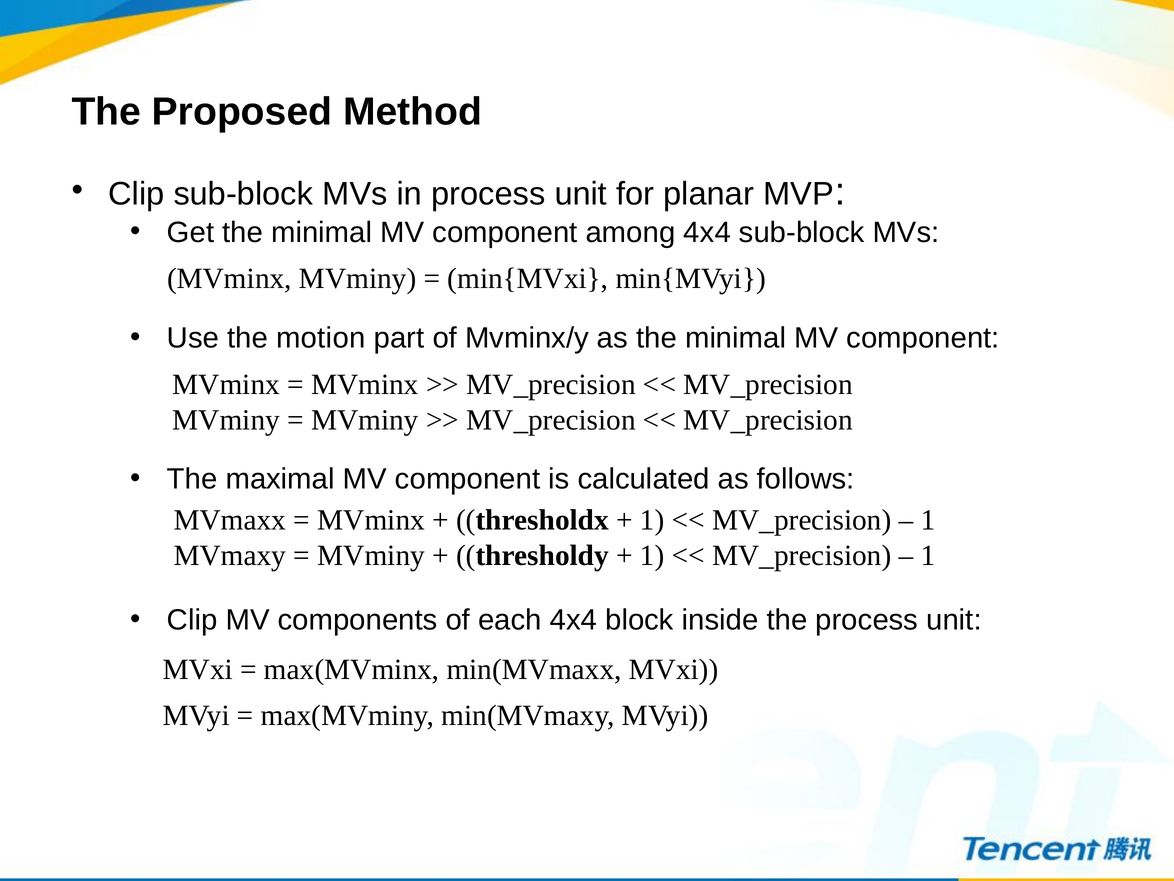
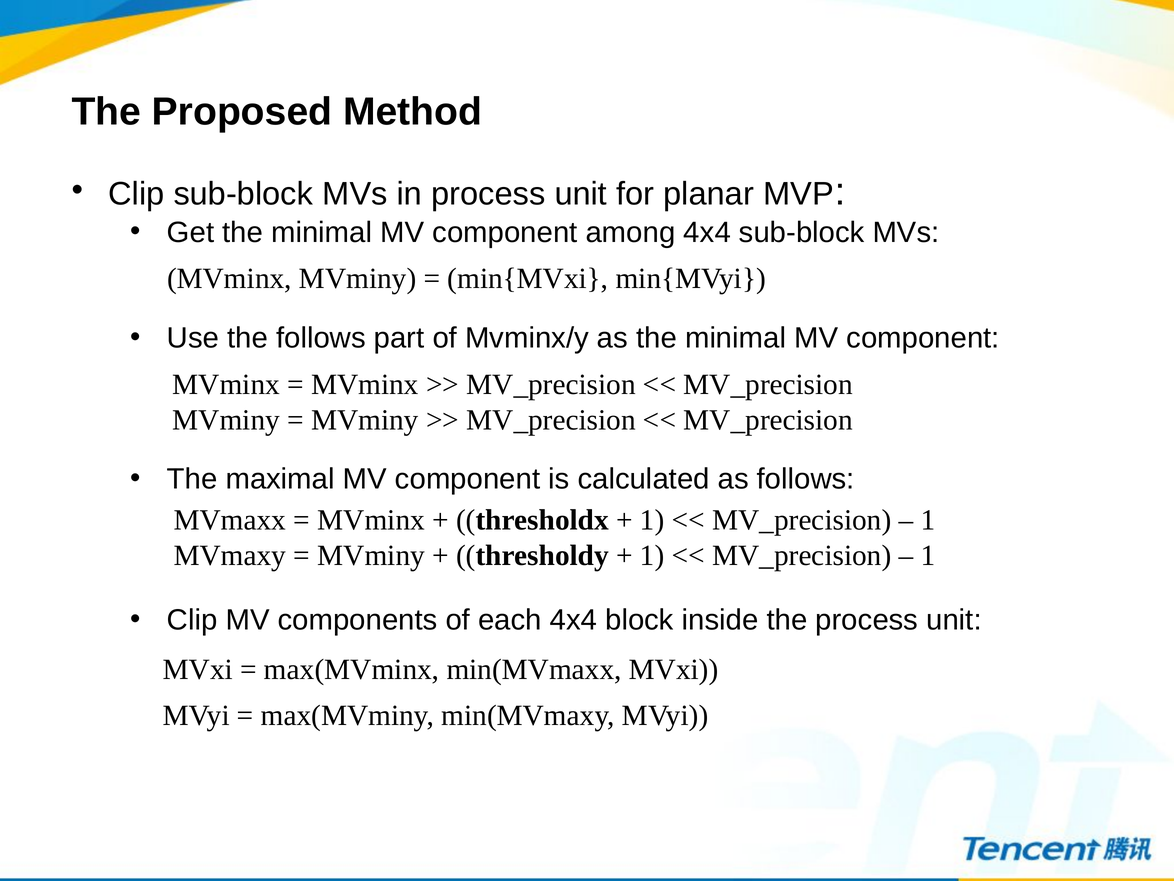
the motion: motion -> follows
